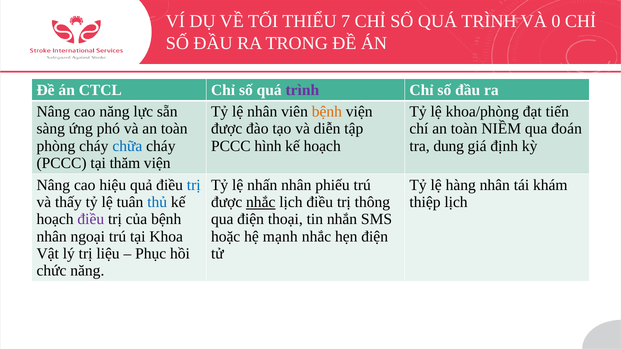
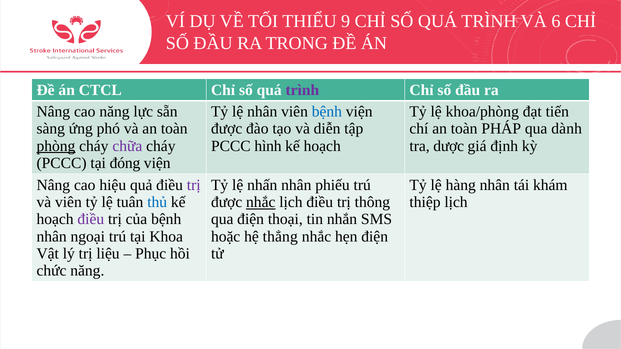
7: 7 -> 9
0: 0 -> 6
bệnh at (327, 112) colour: orange -> blue
NIỀM: NIỀM -> PHÁP
đoán: đoán -> dành
phòng underline: none -> present
chữa colour: blue -> purple
dung: dung -> dược
thăm: thăm -> đóng
trị at (194, 185) colour: blue -> purple
và thấy: thấy -> viên
mạnh: mạnh -> thẳng
